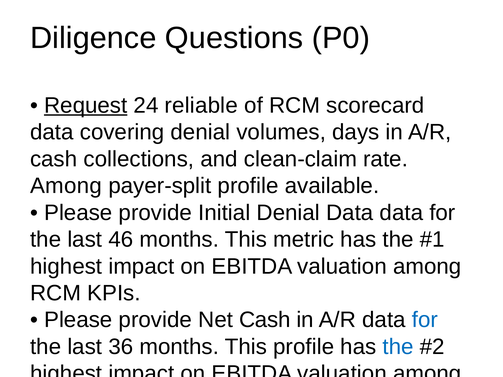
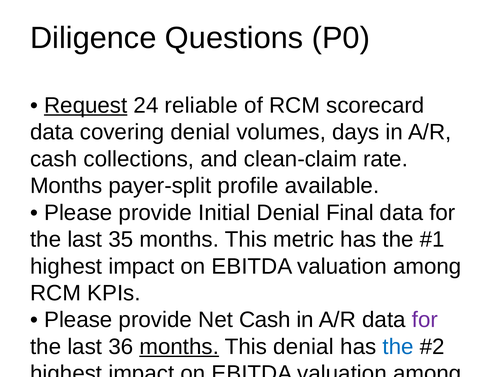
Among at (66, 186): Among -> Months
Denial Data: Data -> Final
46: 46 -> 35
for at (425, 320) colour: blue -> purple
months at (179, 347) underline: none -> present
This profile: profile -> denial
